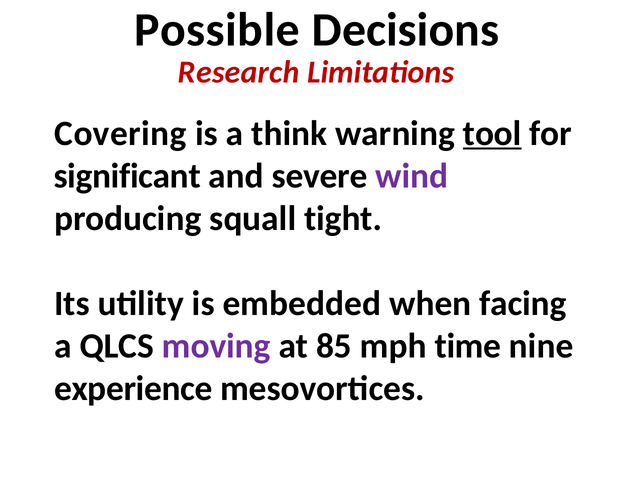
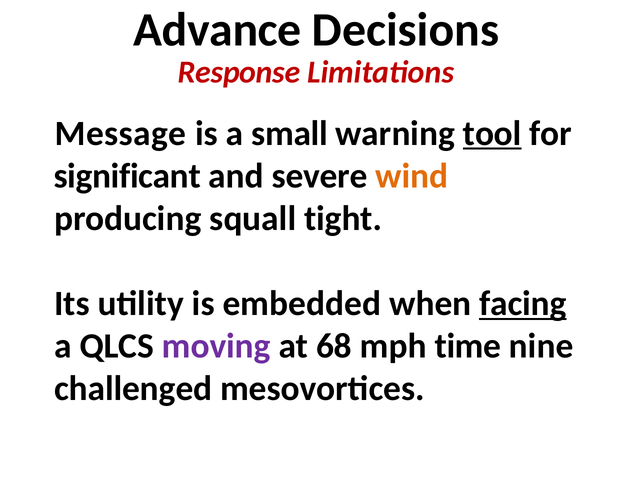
Possible: Possible -> Advance
Research: Research -> Response
Covering: Covering -> Message
think: think -> small
wind colour: purple -> orange
facing underline: none -> present
85: 85 -> 68
experience: experience -> challenged
